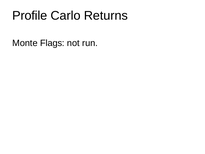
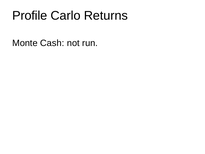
Flags: Flags -> Cash
